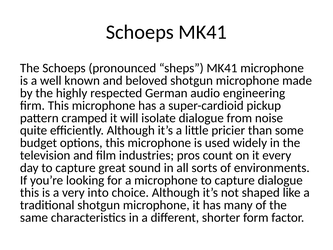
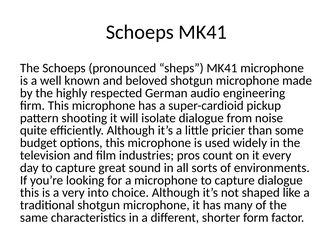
cramped: cramped -> shooting
